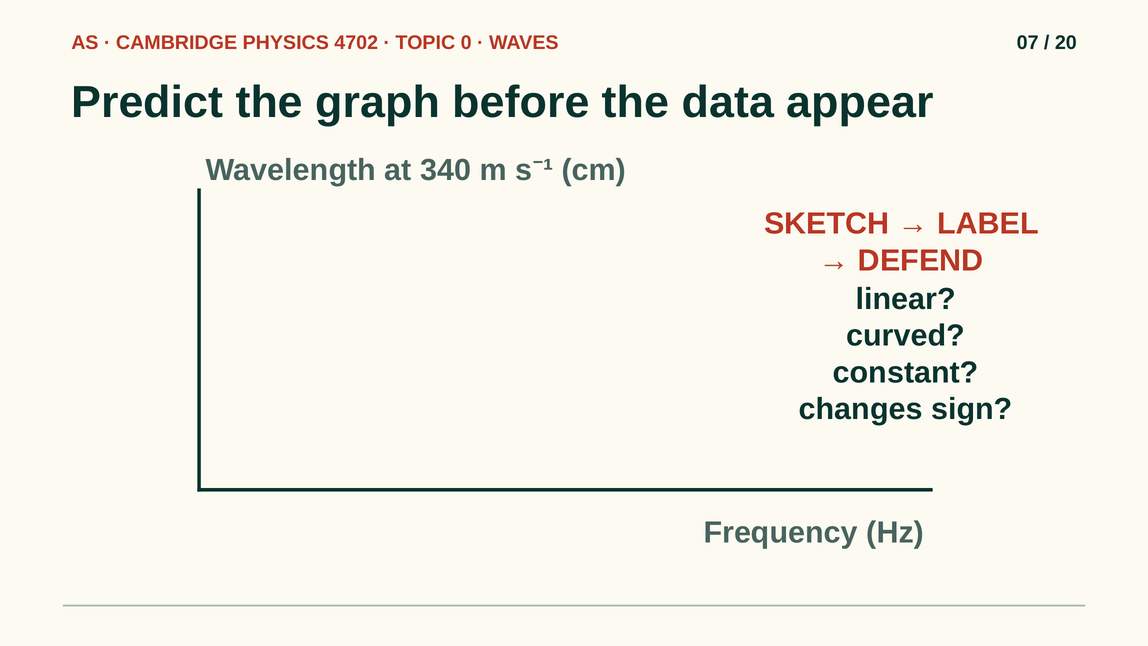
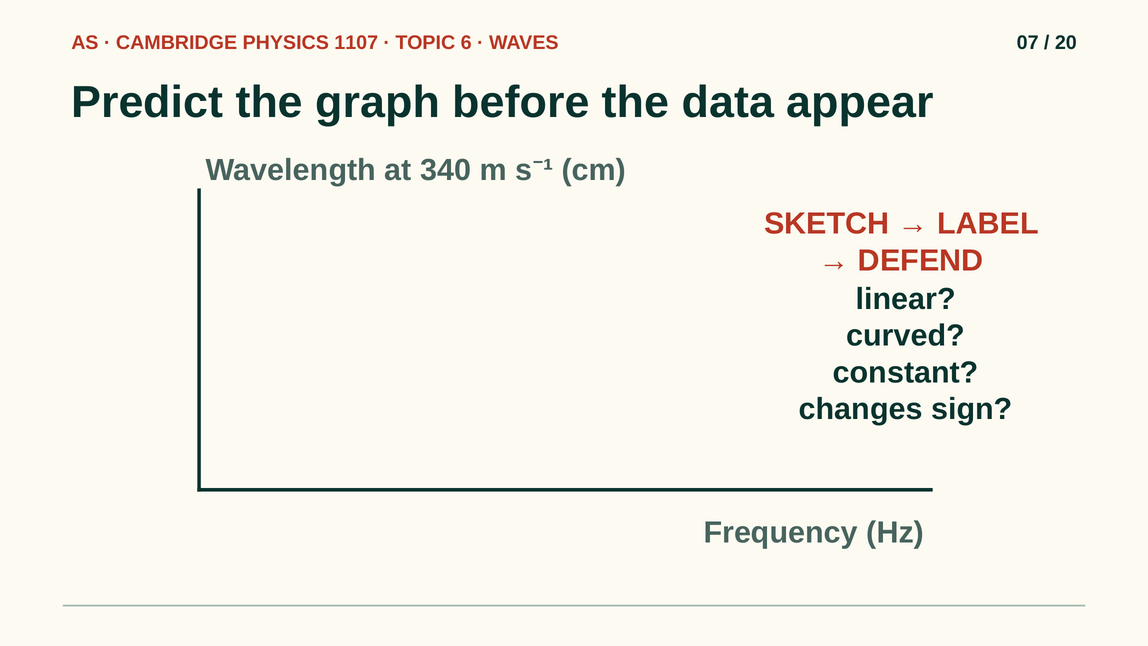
4702: 4702 -> 1107
0: 0 -> 6
